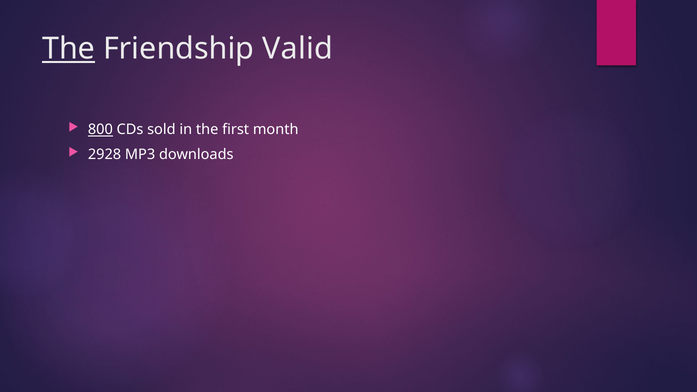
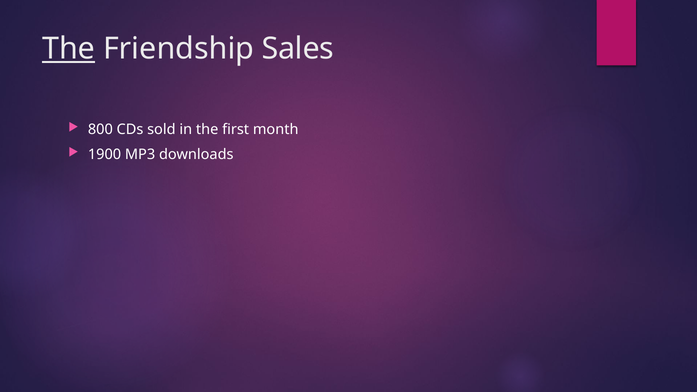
Valid: Valid -> Sales
800 underline: present -> none
2928: 2928 -> 1900
